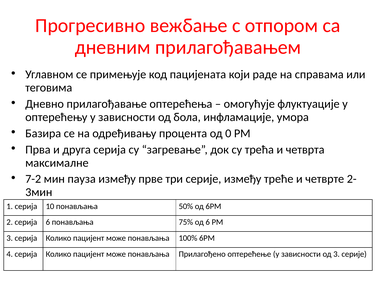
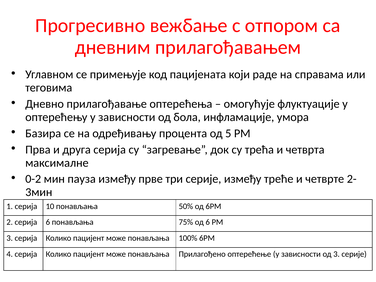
0: 0 -> 5
7-2: 7-2 -> 0-2
